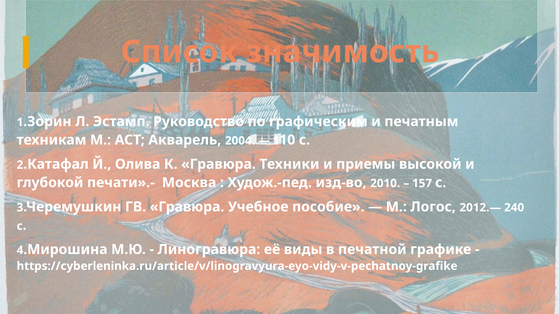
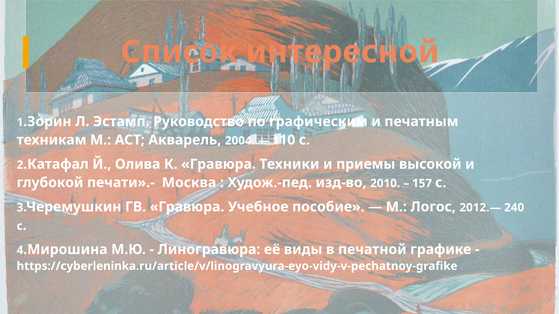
значимость: значимость -> интересной
